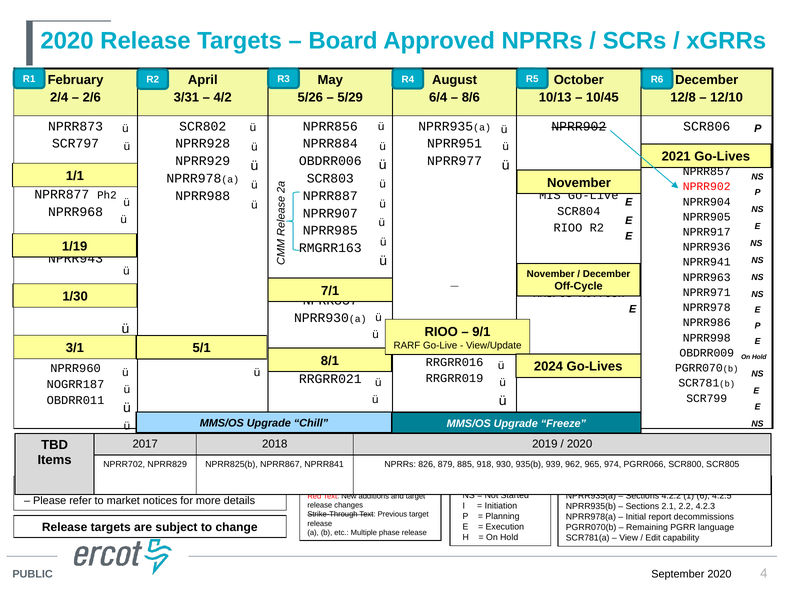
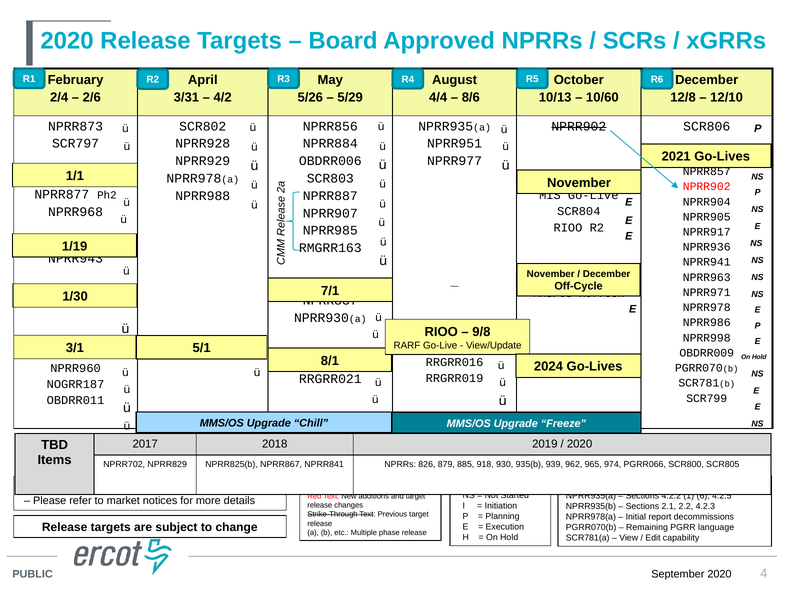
6/4: 6/4 -> 4/4
10/45: 10/45 -> 10/60
9/1: 9/1 -> 9/8
